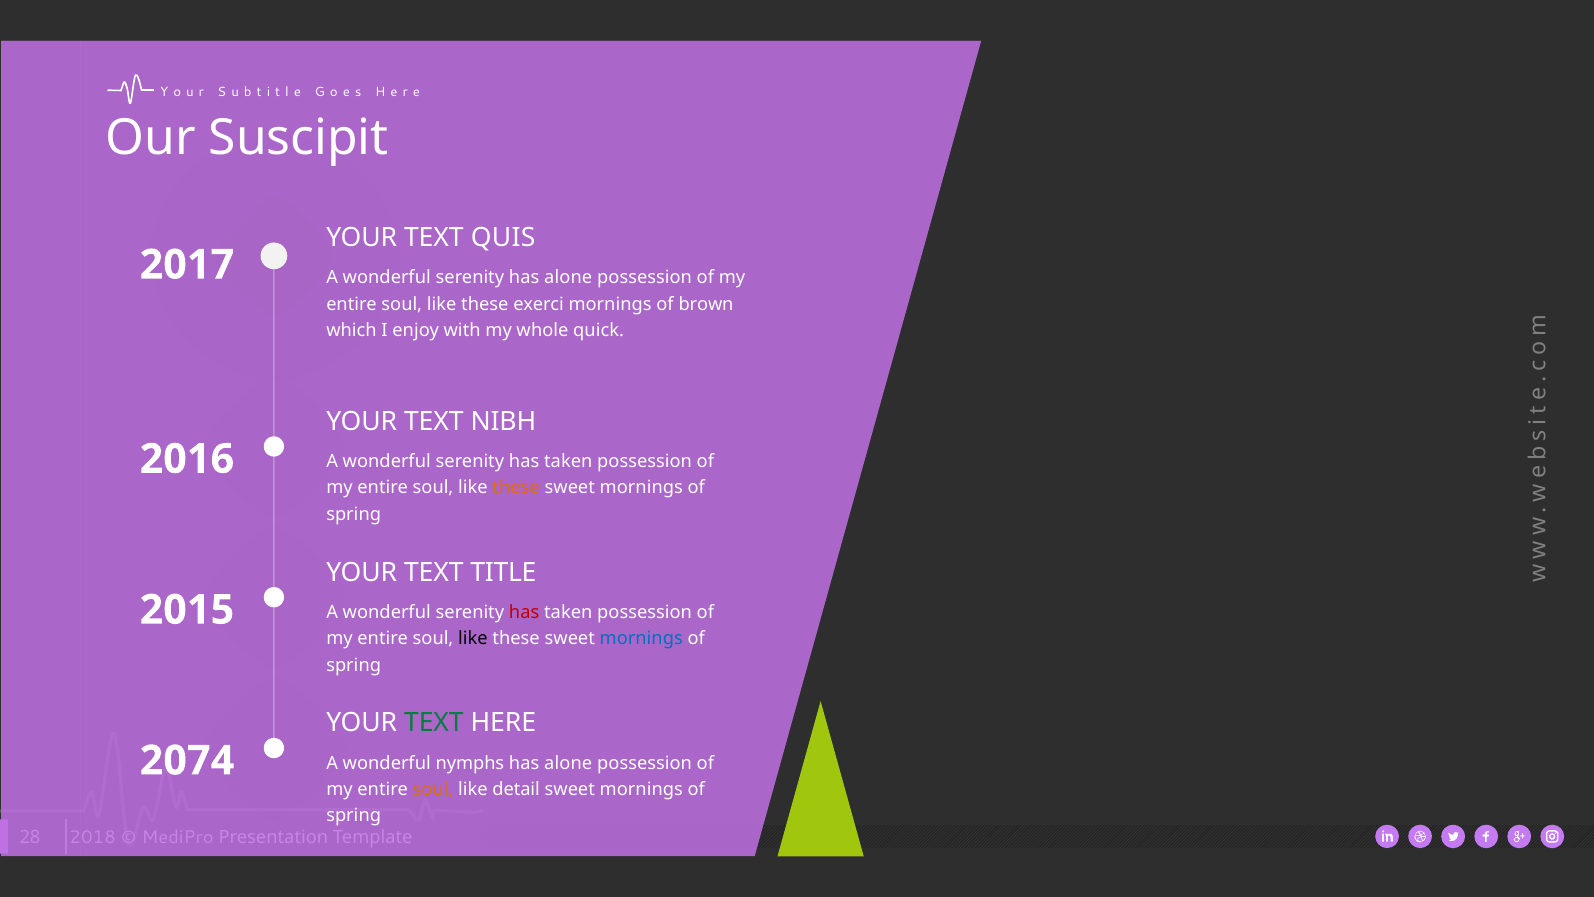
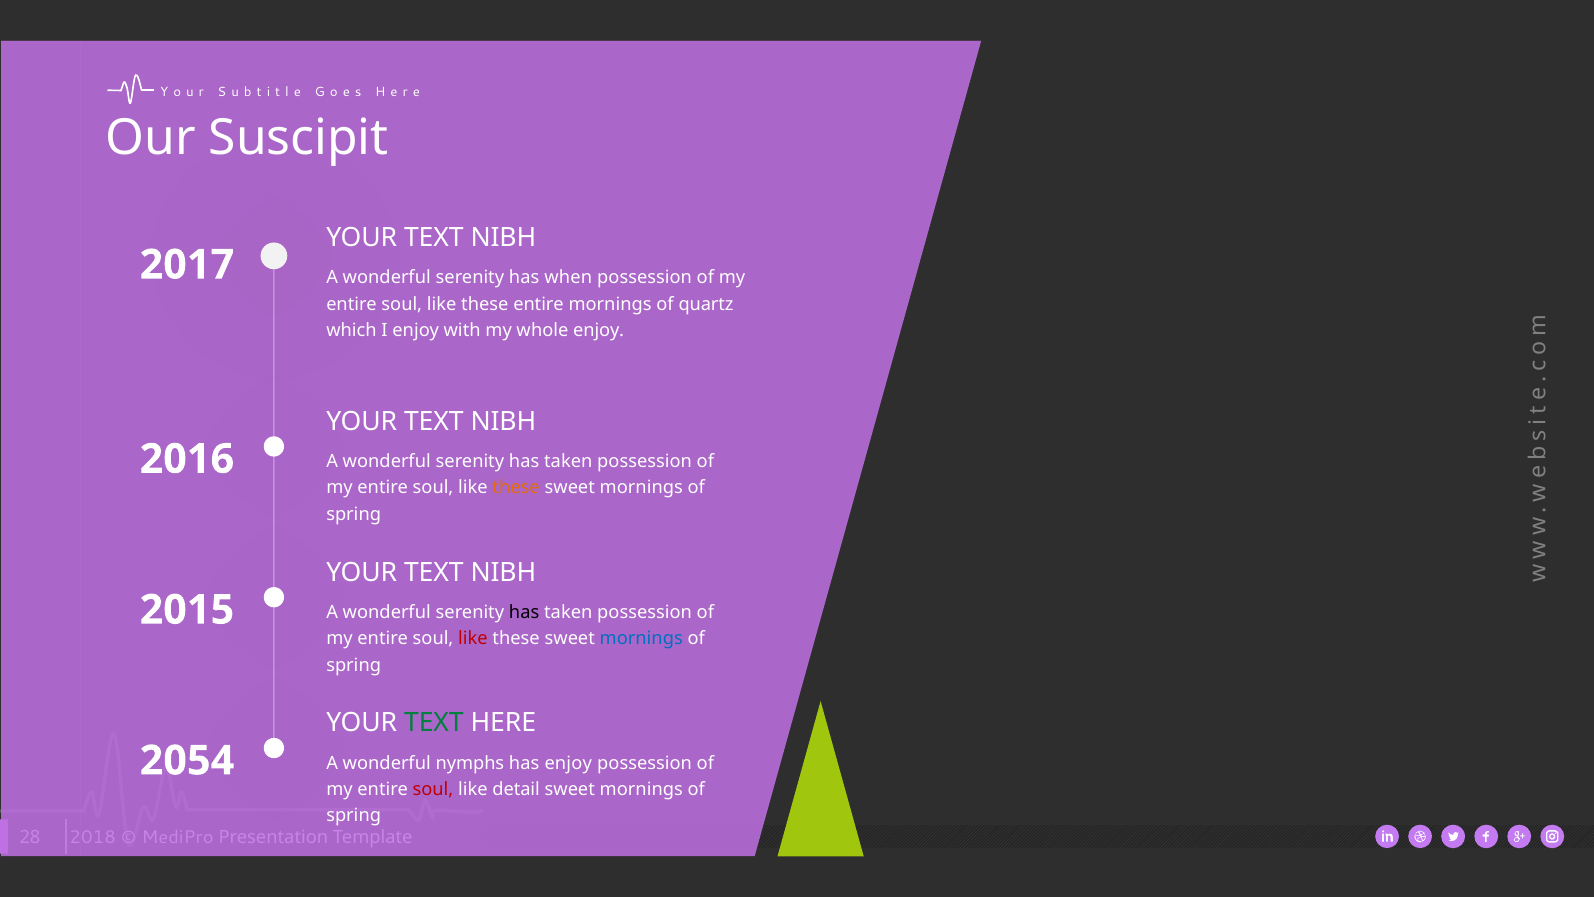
QUIS at (503, 238): QUIS -> NIBH
alone at (568, 278): alone -> when
these exerci: exerci -> entire
brown: brown -> quartz
whole quick: quick -> enjoy
TITLE at (503, 572): TITLE -> NIBH
has at (524, 612) colour: red -> black
like at (473, 638) colour: black -> red
2074: 2074 -> 2054
alone at (568, 763): alone -> enjoy
soul at (433, 789) colour: orange -> red
